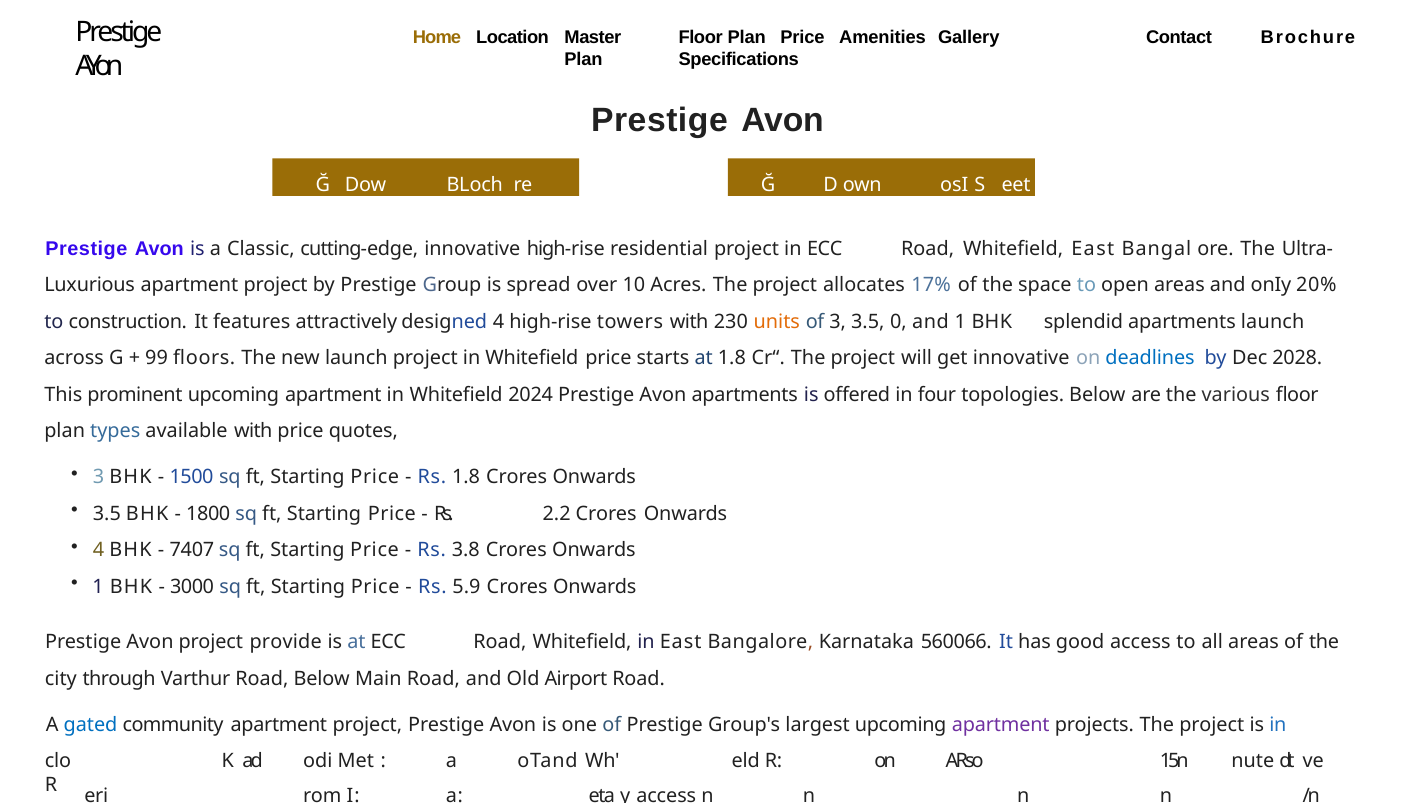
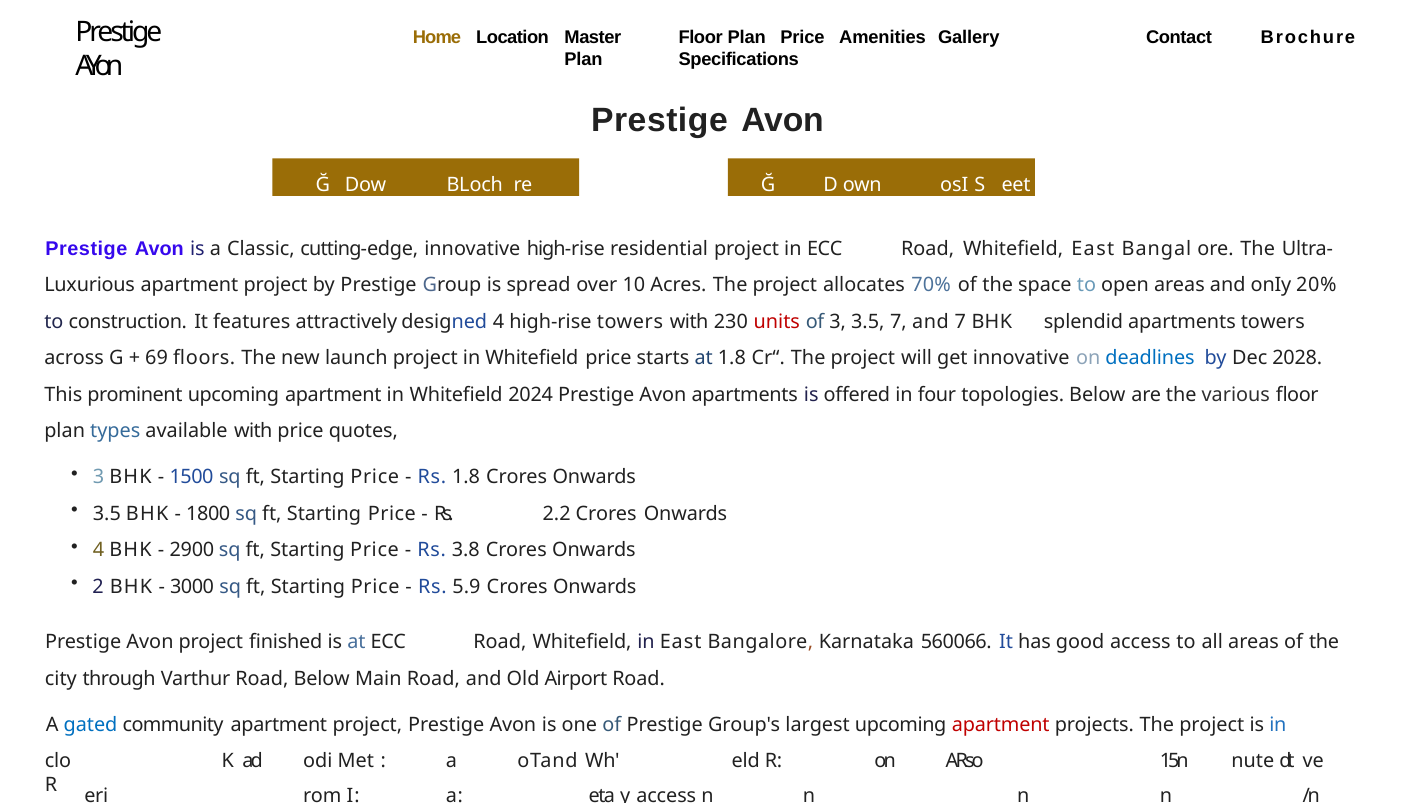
17%: 17% -> 70%
units colour: orange -> red
3.5 0: 0 -> 7
and 1: 1 -> 7
apartments launch: launch -> towers
99: 99 -> 69
7407: 7407 -> 2900
1 at (98, 587): 1 -> 2
provide: provide -> finished
apartment at (1001, 725) colour: purple -> red
